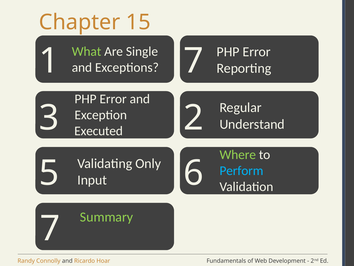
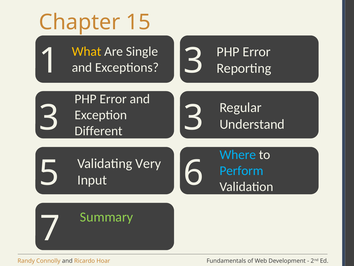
What colour: light green -> yellow
1 7: 7 -> 3
2 at (194, 118): 2 -> 3
Executed: Executed -> Different
Where colour: light green -> light blue
Only: Only -> Very
